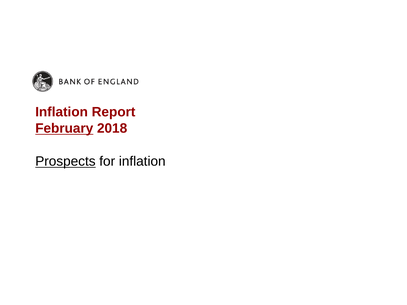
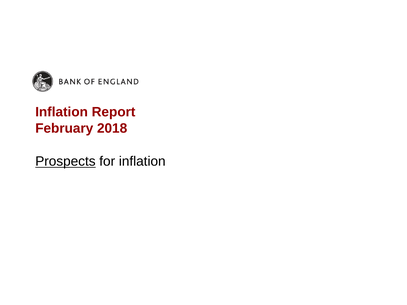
February underline: present -> none
